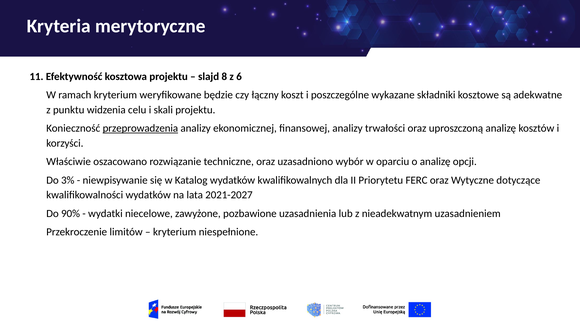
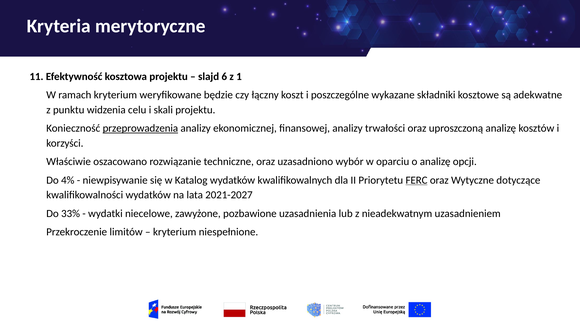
8: 8 -> 6
6: 6 -> 1
3%: 3% -> 4%
FERC underline: none -> present
90%: 90% -> 33%
